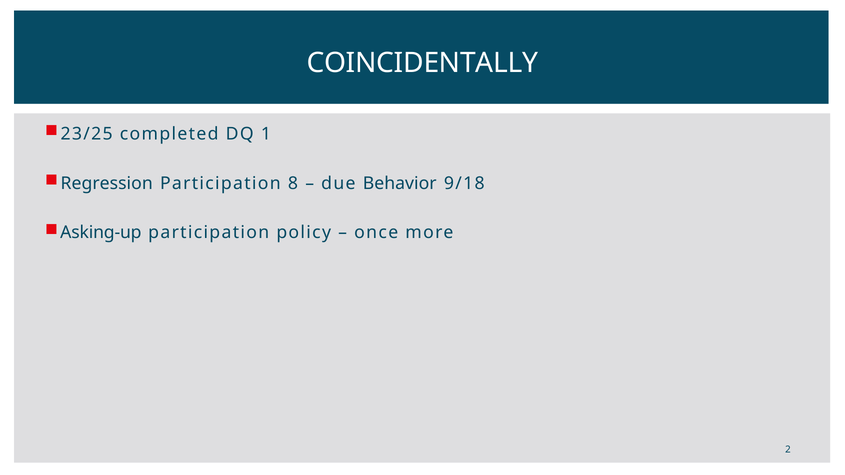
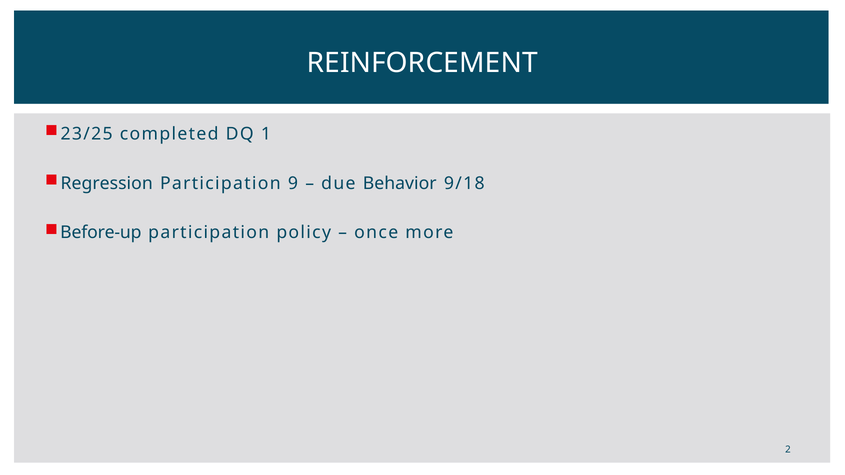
COINCIDENTALLY: COINCIDENTALLY -> REINFORCEMENT
8: 8 -> 9
Asking-up: Asking-up -> Before-up
